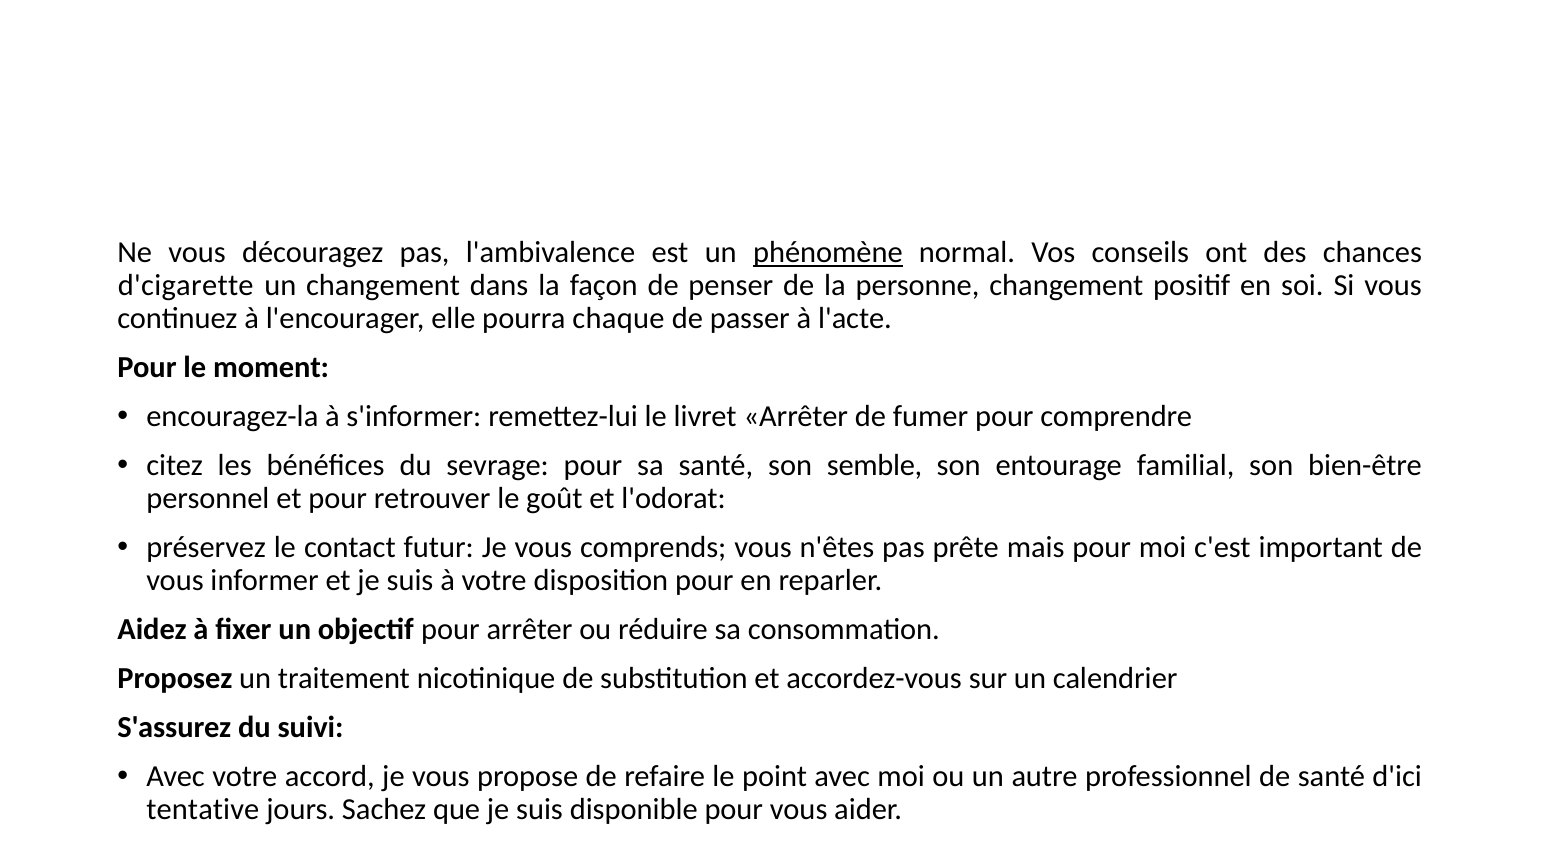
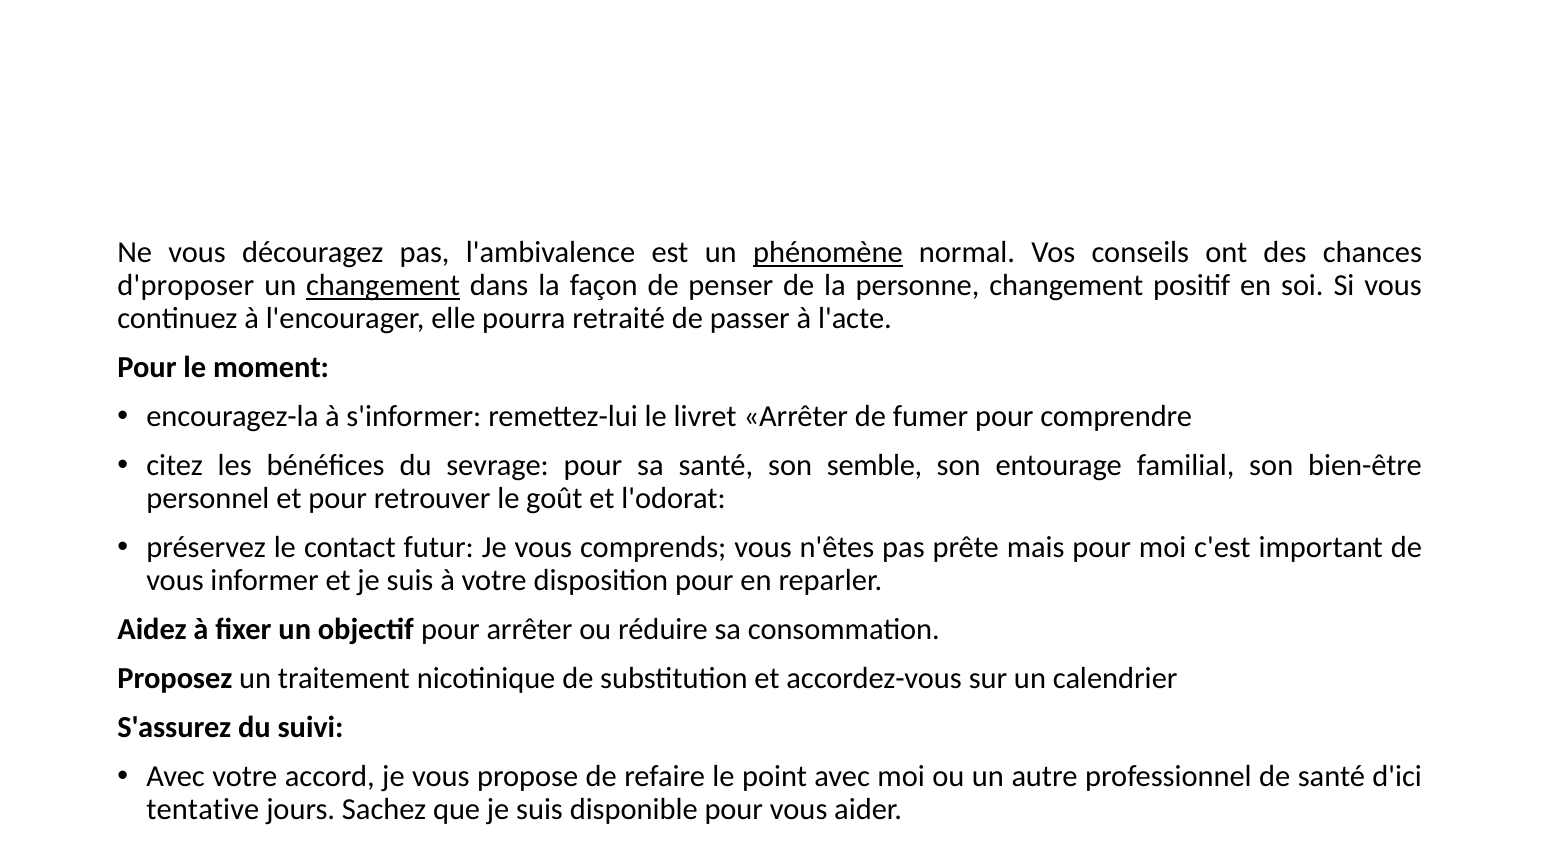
d'cigarette: d'cigarette -> d'proposer
changement at (383, 286) underline: none -> present
chaque: chaque -> retraité
